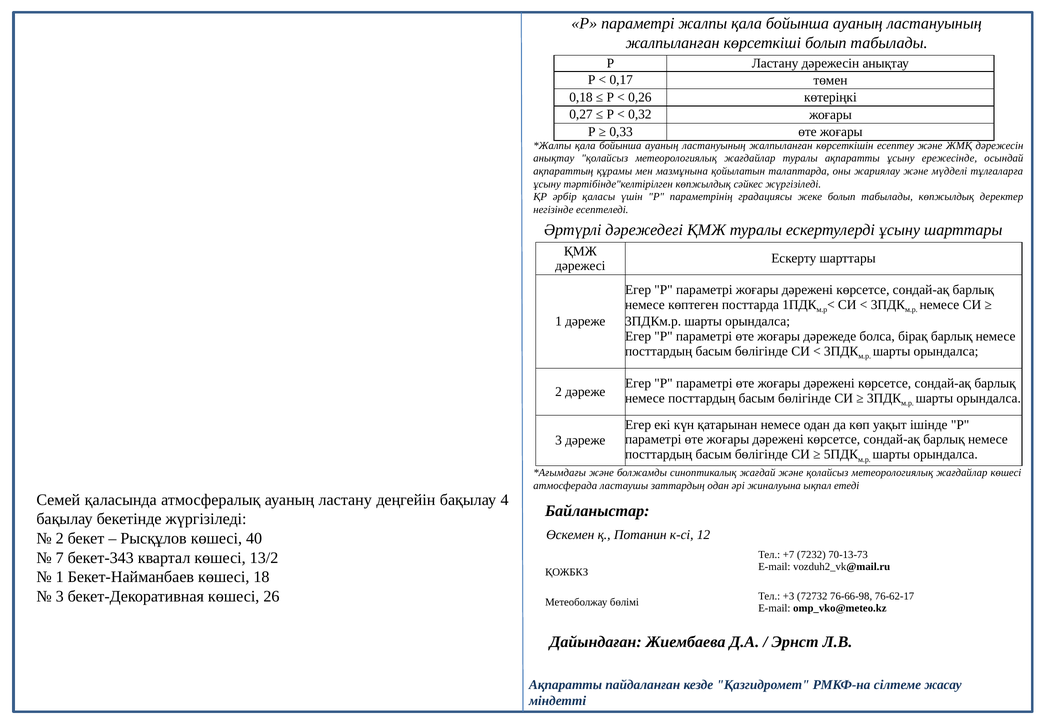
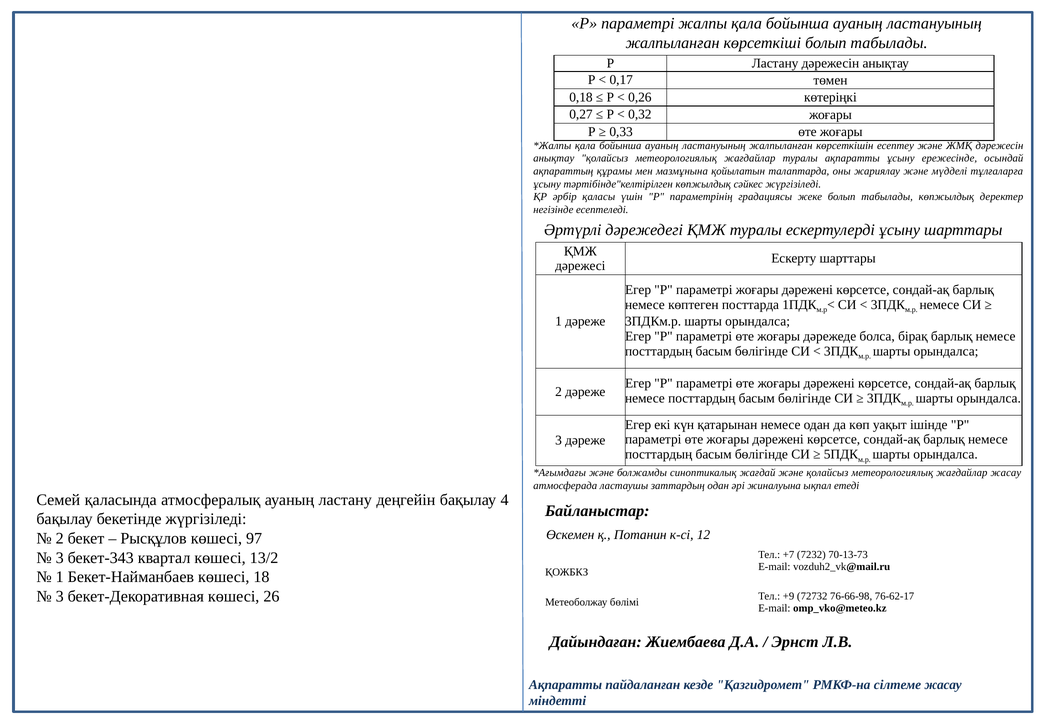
жағдайлар көшесі: көшесі -> жасау
40: 40 -> 97
7 at (60, 558): 7 -> 3
+3: +3 -> +9
